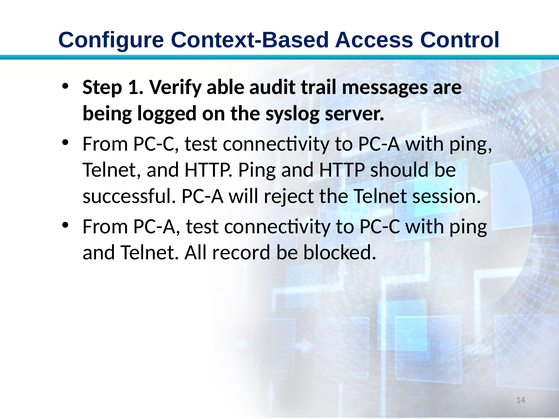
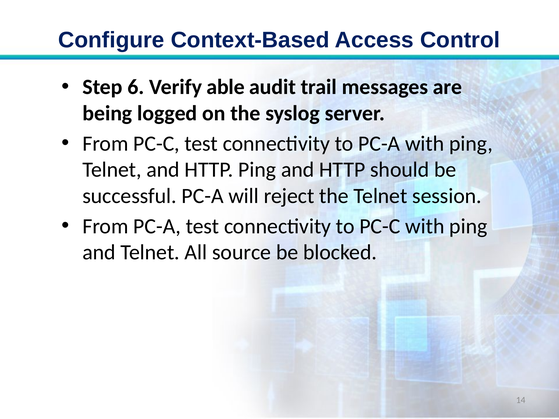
1: 1 -> 6
record: record -> source
